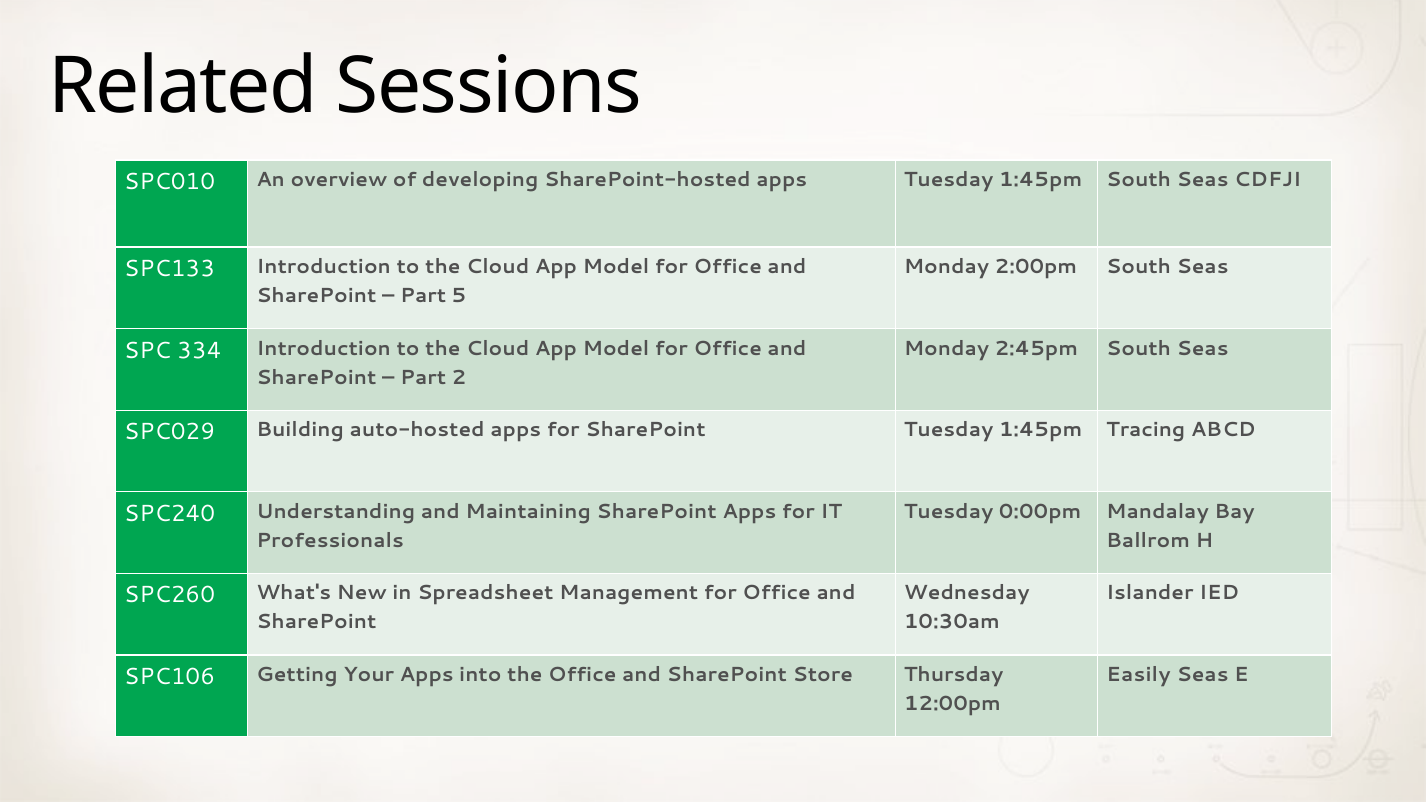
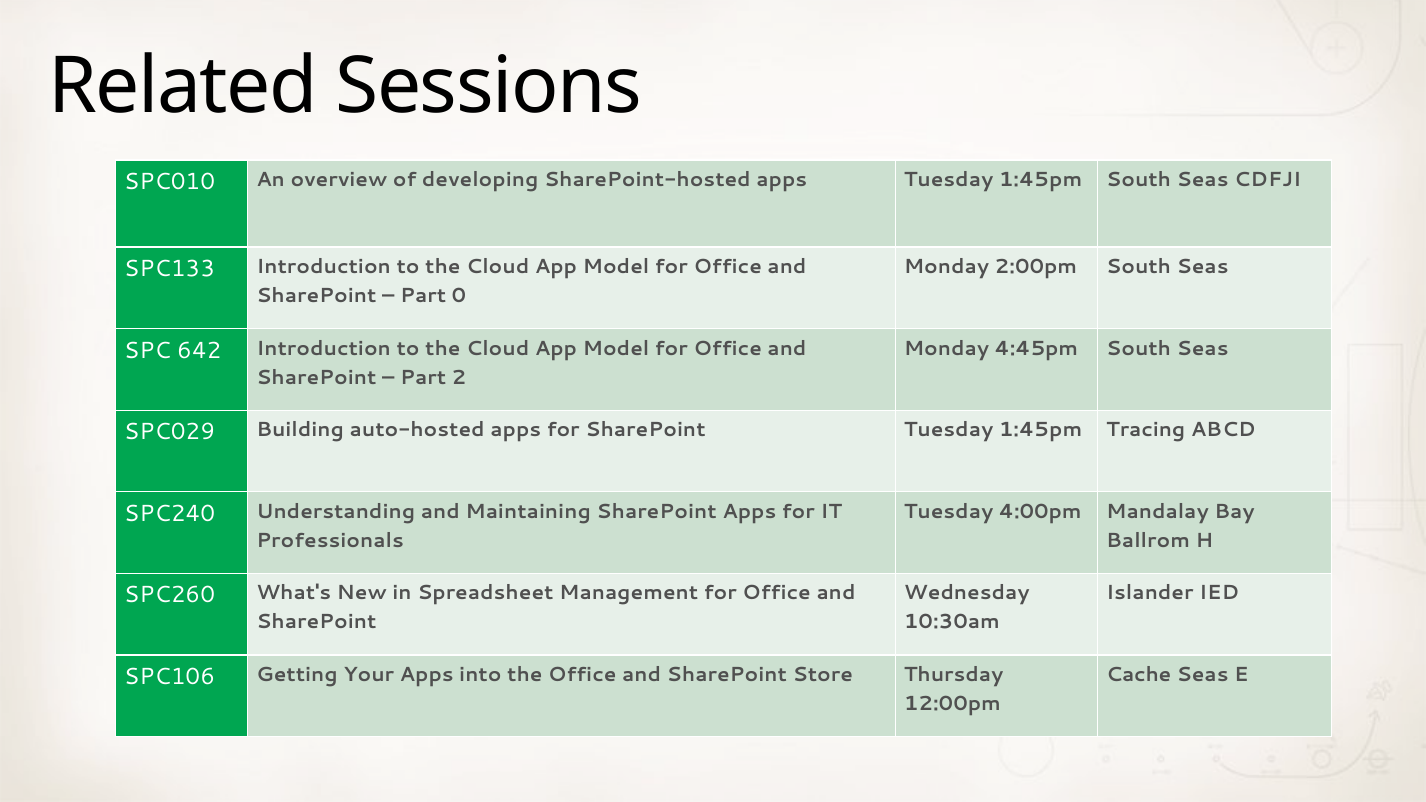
5: 5 -> 0
2:45pm: 2:45pm -> 4:45pm
334: 334 -> 642
0:00pm: 0:00pm -> 4:00pm
Easily: Easily -> Cache
